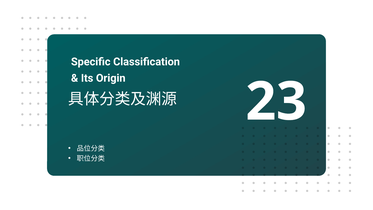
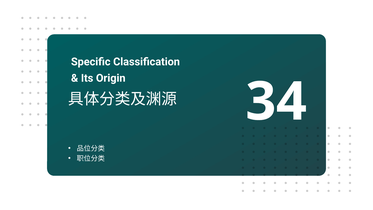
23: 23 -> 34
